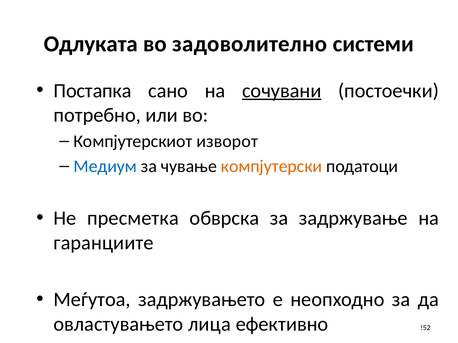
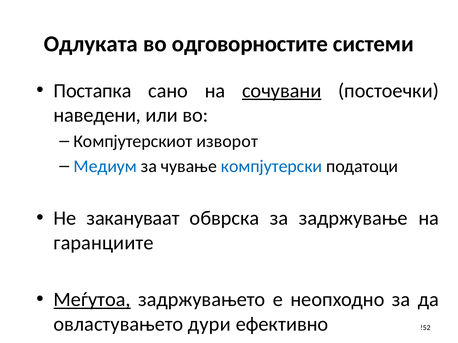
задоволително: задоволително -> одговорностите
потребно: потребно -> наведени
компјутерски colour: orange -> blue
пресметка: пресметка -> закануваат
Меѓутоа underline: none -> present
лица: лица -> дури
